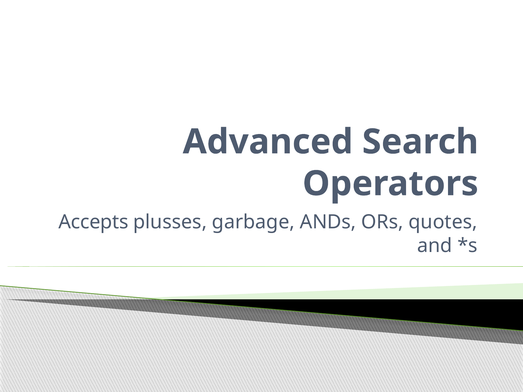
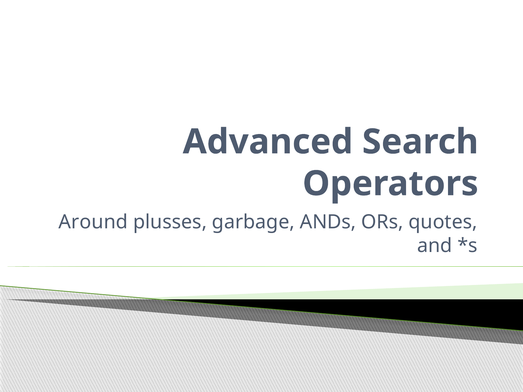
Accepts: Accepts -> Around
